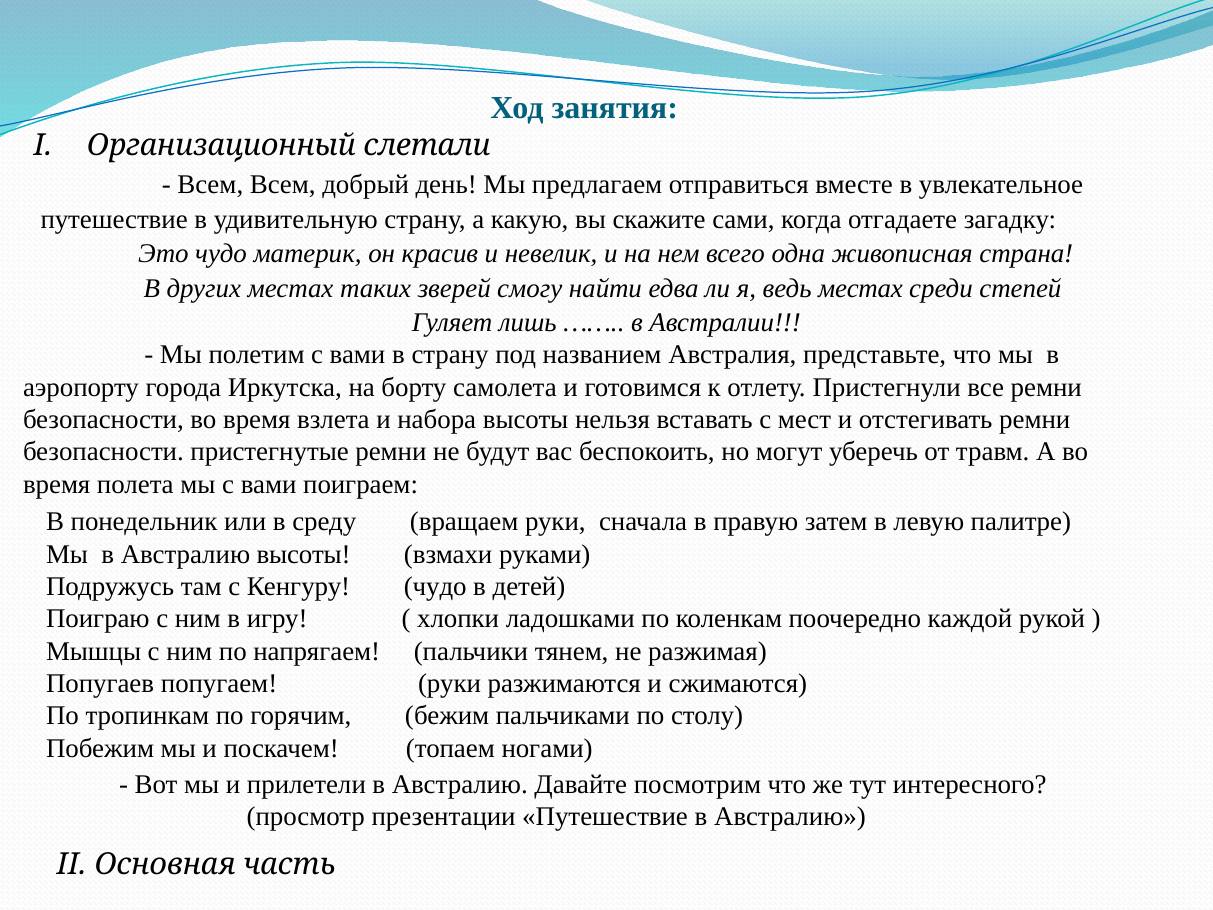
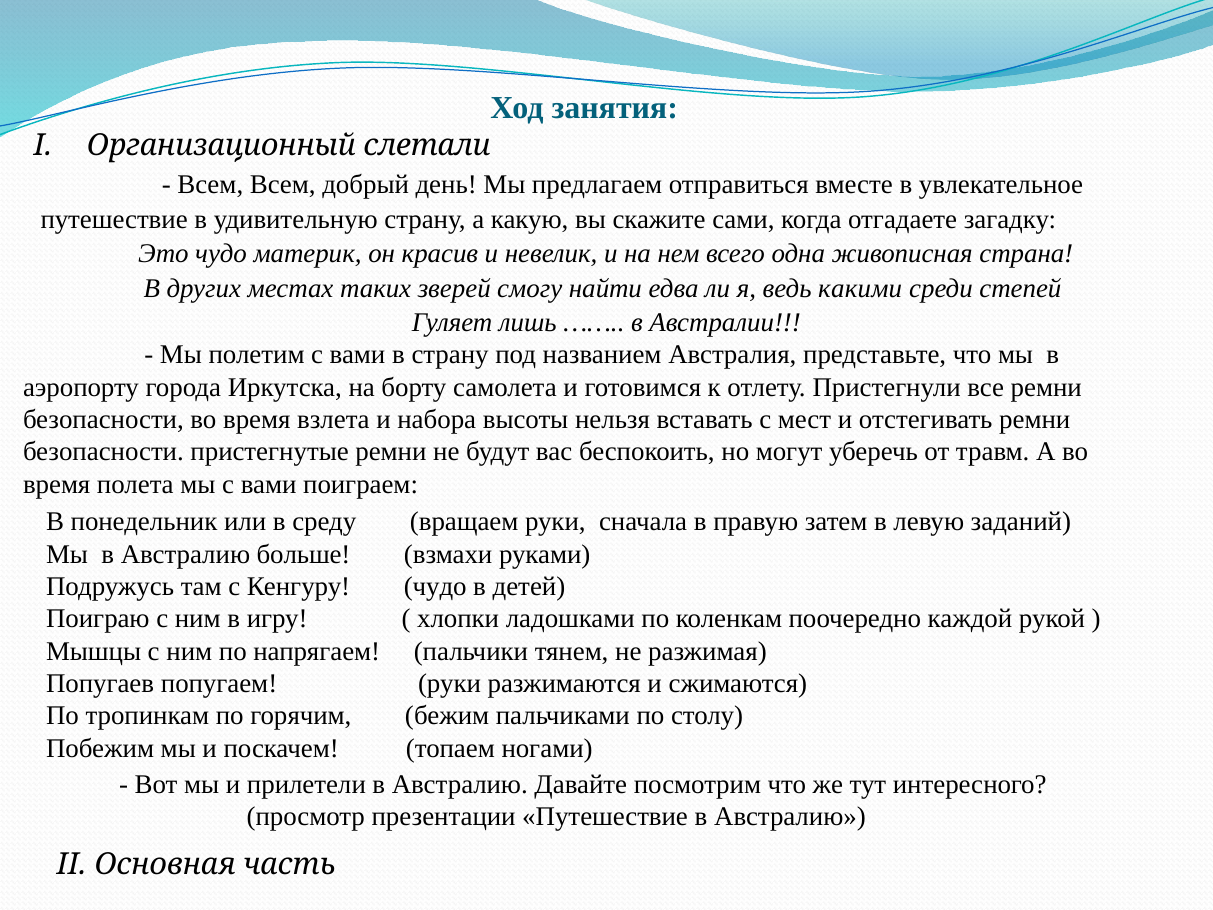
ведь местах: местах -> какими
палитре: палитре -> заданий
Австралию высоты: высоты -> больше
